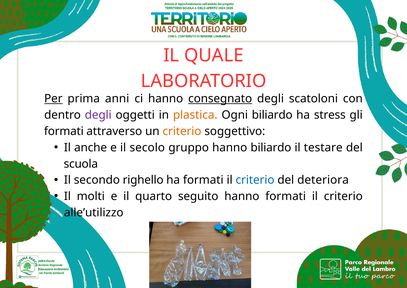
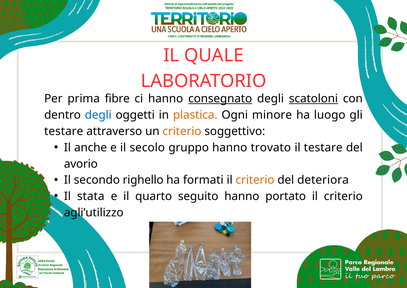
Per underline: present -> none
anni: anni -> fibre
scatoloni underline: none -> present
degli at (98, 115) colour: purple -> blue
Ogni biliardo: biliardo -> minore
stress: stress -> luogo
formati at (64, 131): formati -> testare
hanno biliardo: biliardo -> trovato
scuola: scuola -> avorio
criterio at (255, 180) colour: blue -> orange
molti: molti -> stata
hanno formati: formati -> portato
alle’utilizzo: alle’utilizzo -> agli’utilizzo
